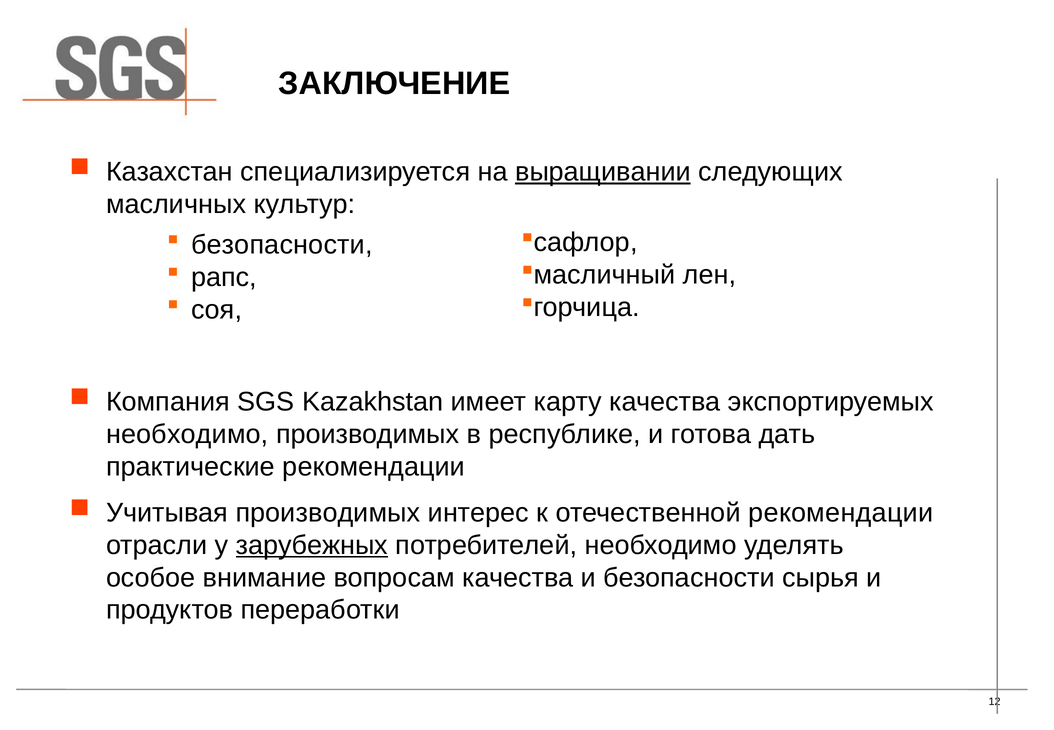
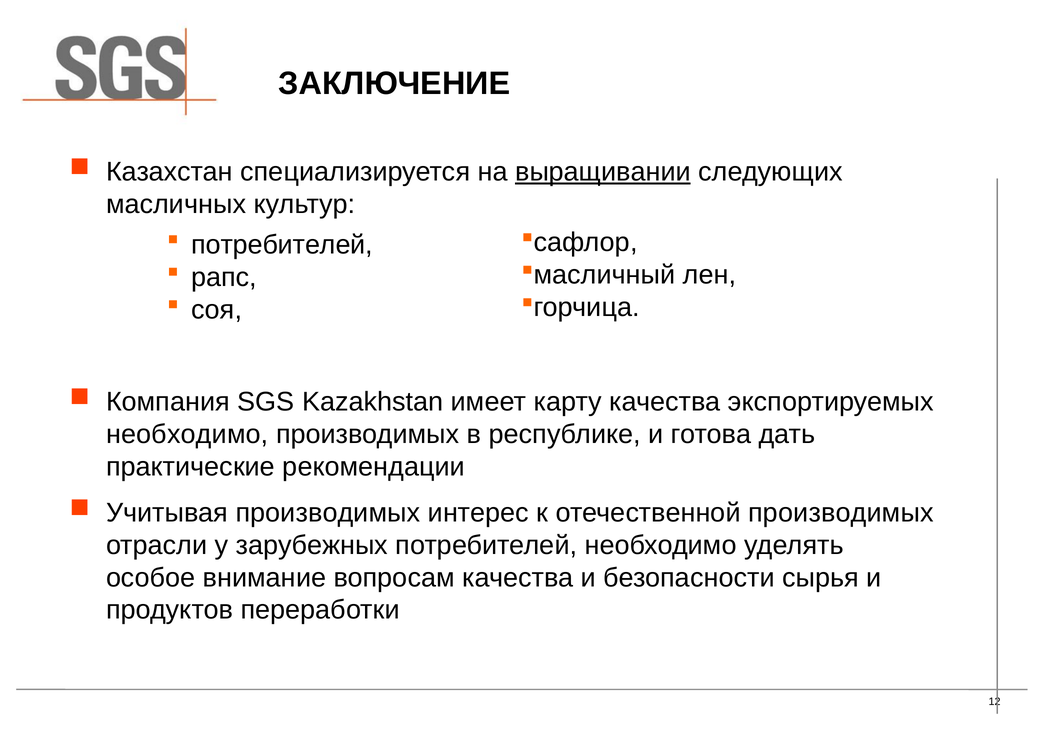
безопасности at (282, 245): безопасности -> потребителей
отечественной рекомендации: рекомендации -> производимых
зарубежных underline: present -> none
